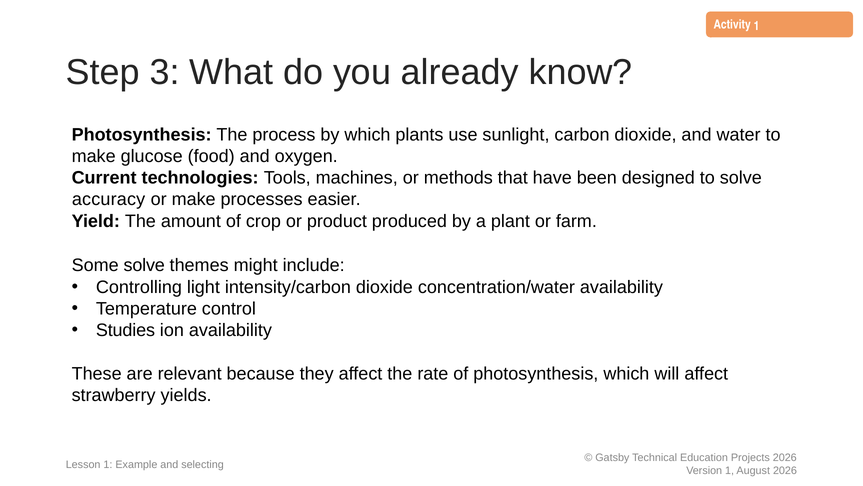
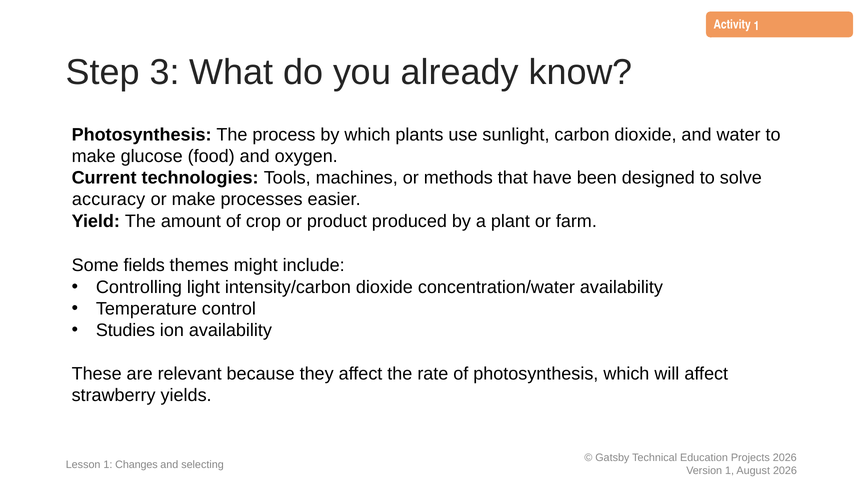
Some solve: solve -> fields
Example: Example -> Changes
